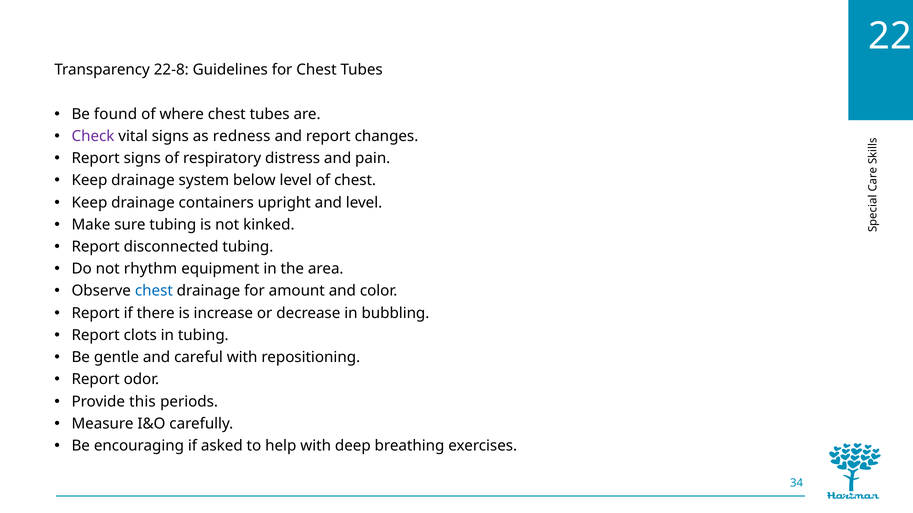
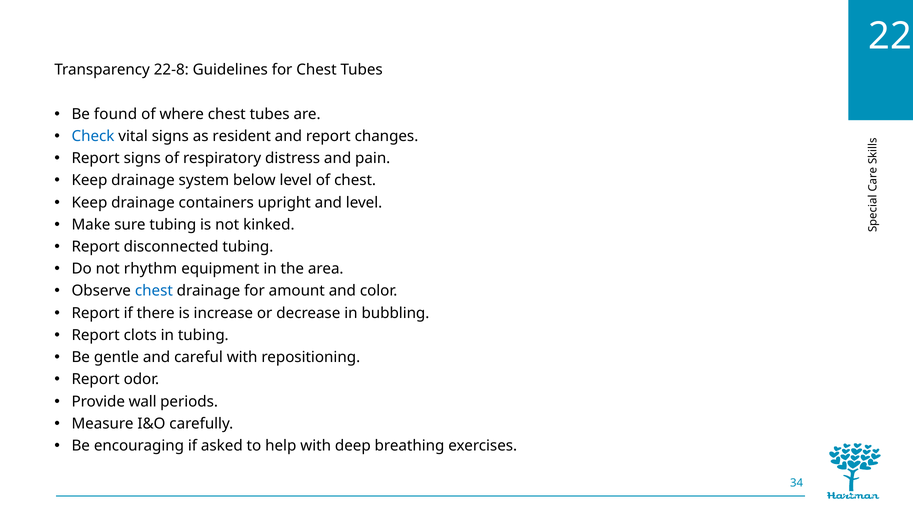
Check colour: purple -> blue
redness: redness -> resident
this: this -> wall
